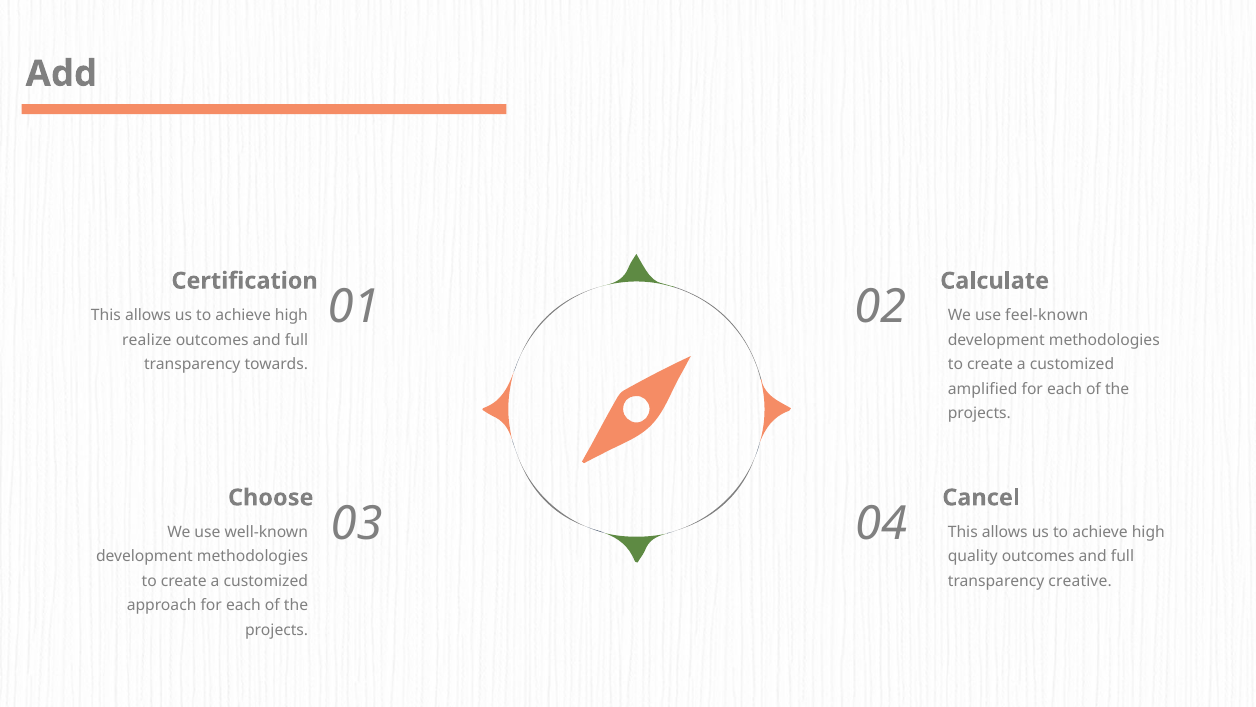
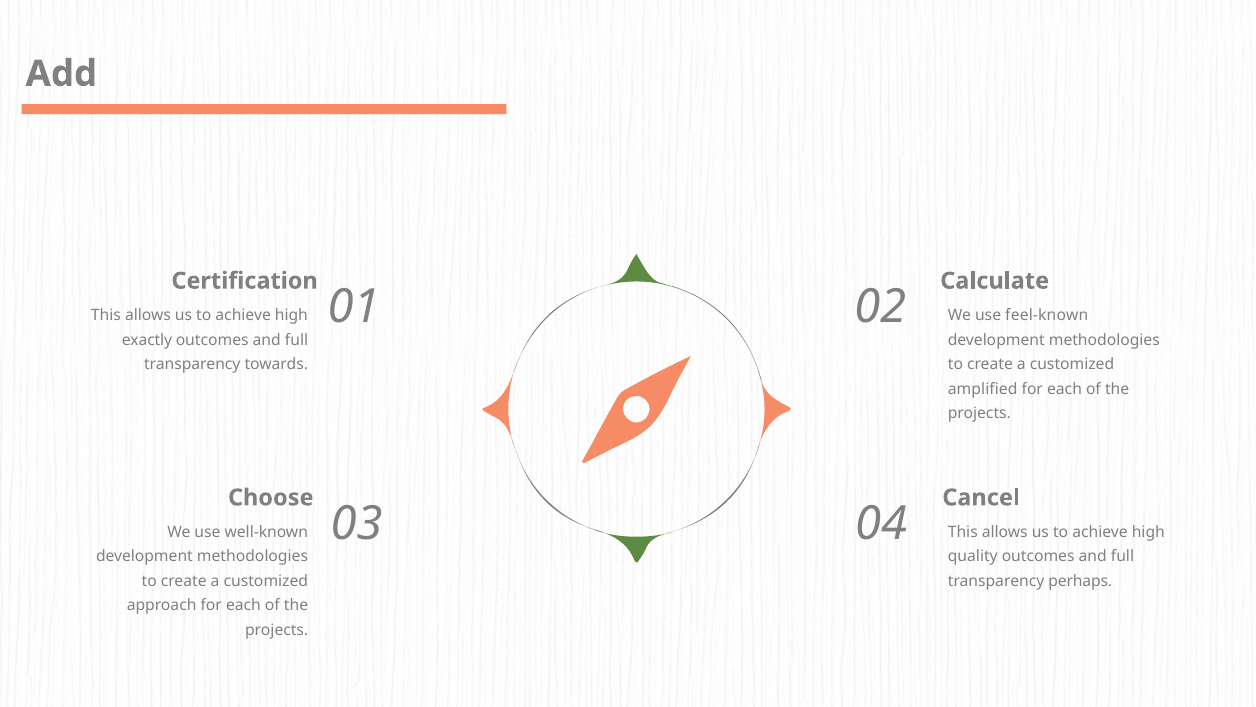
realize: realize -> exactly
creative: creative -> perhaps
